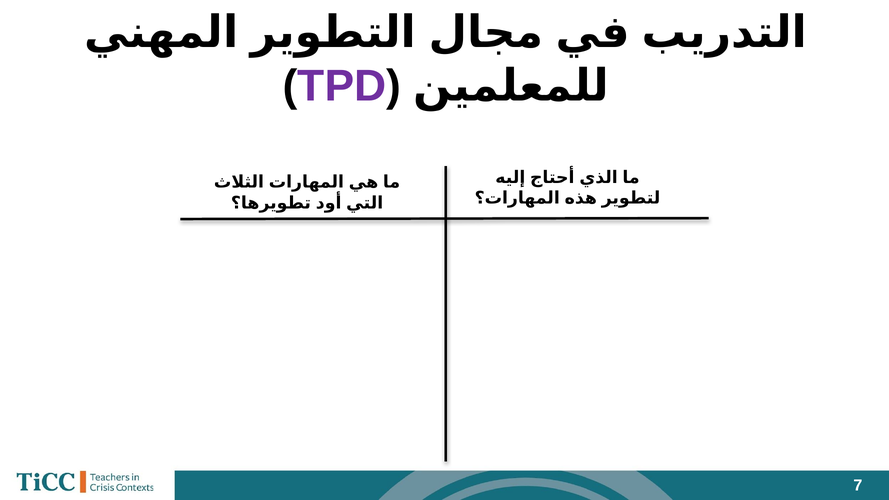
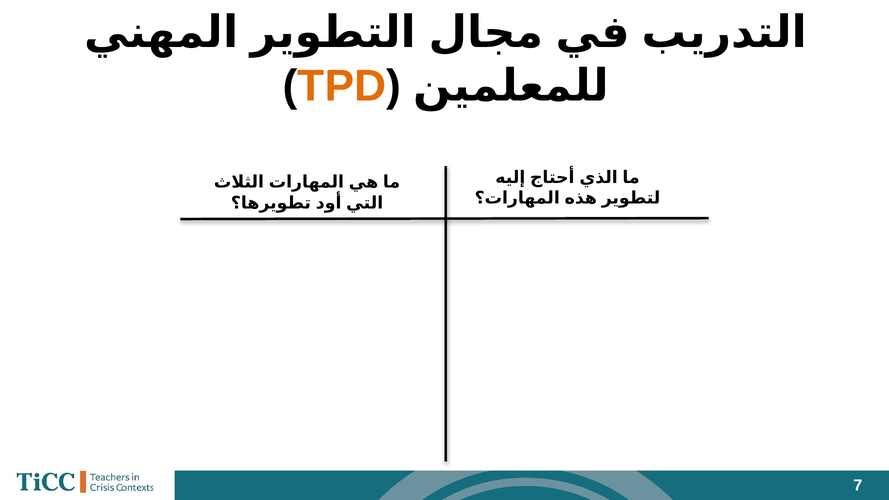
TPD colour: purple -> orange
